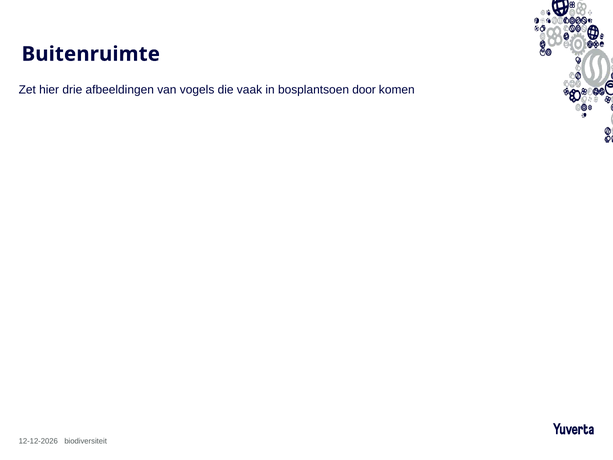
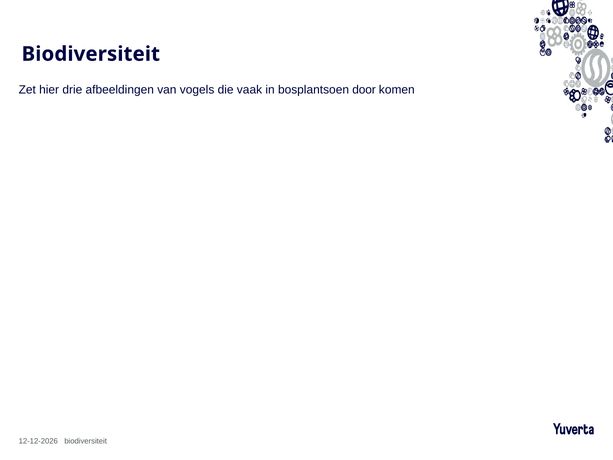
Buitenruimte at (91, 54): Buitenruimte -> Biodiversiteit
